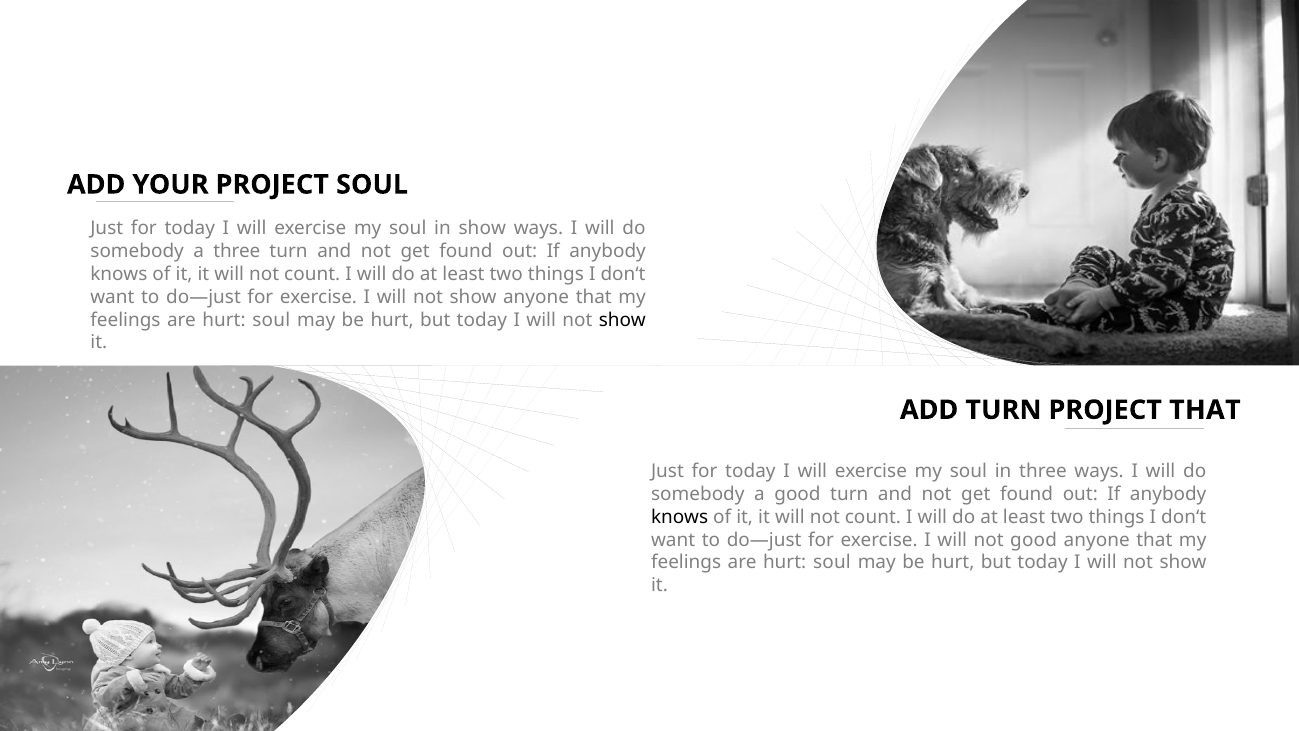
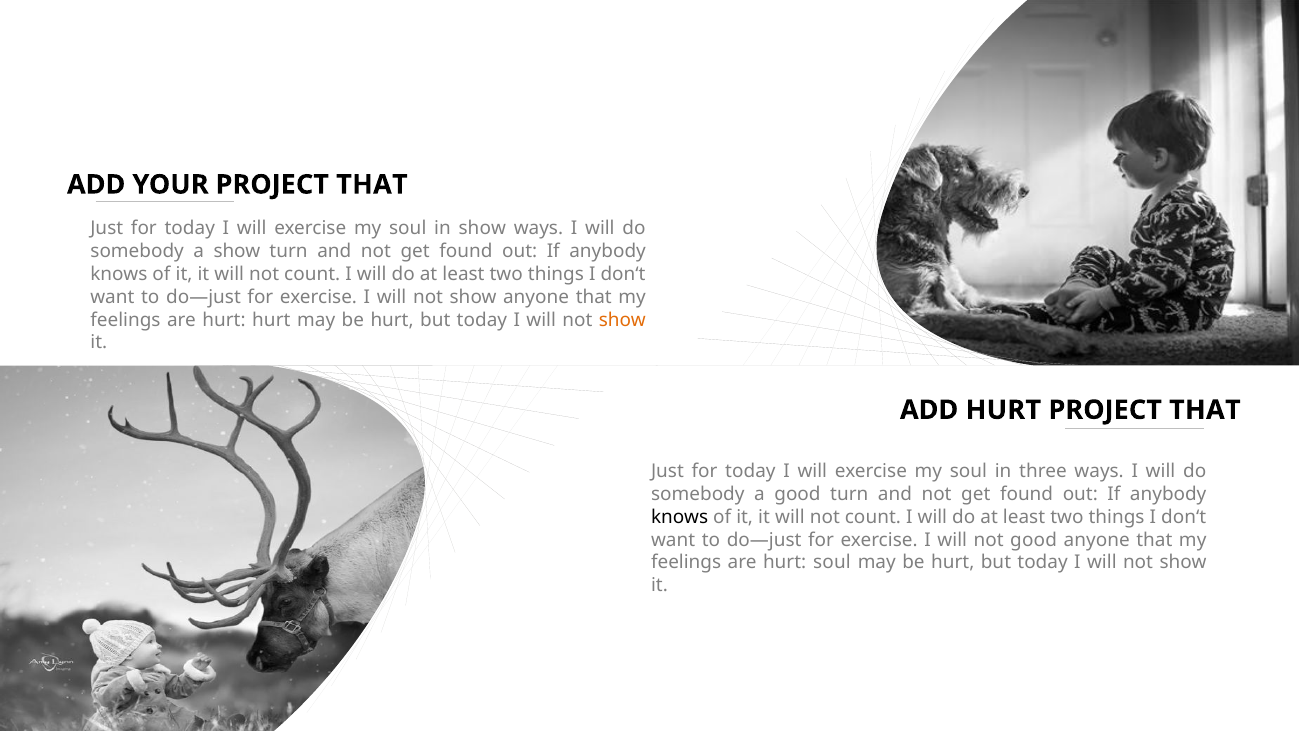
YOUR PROJECT SOUL: SOUL -> THAT
a three: three -> show
soul at (271, 320): soul -> hurt
show at (622, 320) colour: black -> orange
ADD TURN: TURN -> HURT
